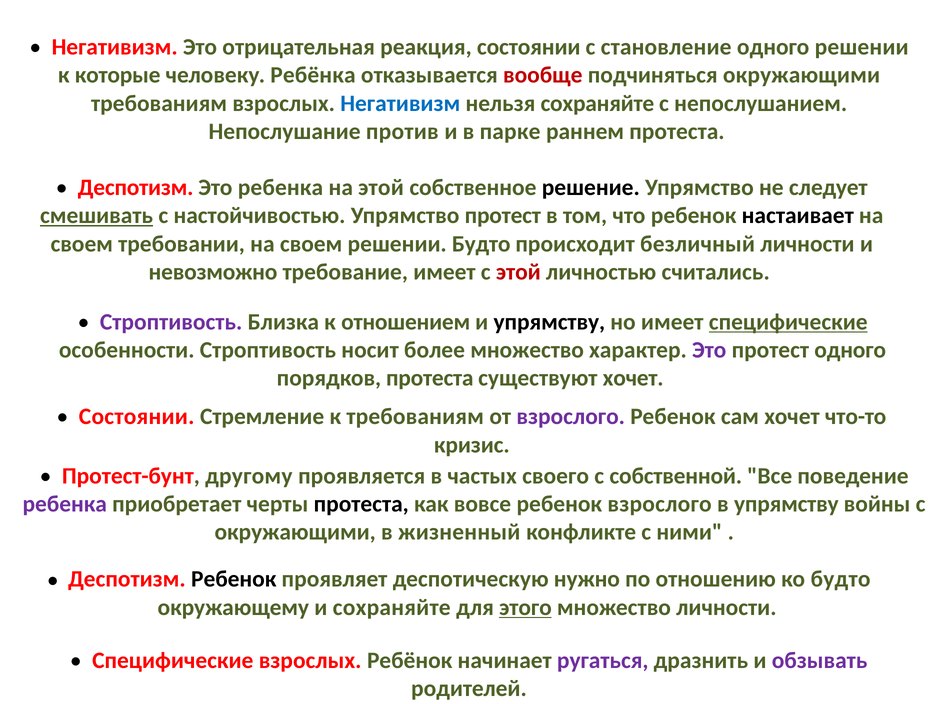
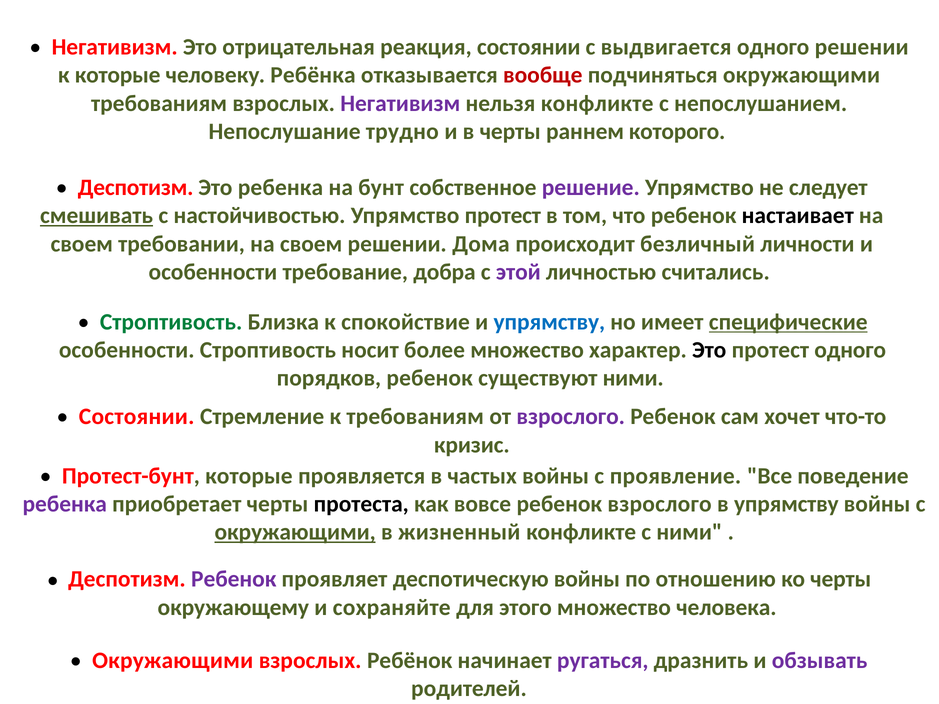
становление: становление -> выдвигается
Негативизм at (400, 103) colour: blue -> purple
нельзя сохраняйте: сохраняйте -> конфликте
против: против -> трудно
в парке: парке -> черты
раннем протеста: протеста -> которого
на этой: этой -> бунт
решение colour: black -> purple
решении Будто: Будто -> Дома
невозможно at (213, 272): невозможно -> особенности
требование имеет: имеет -> добра
этой at (518, 272) colour: red -> purple
Строптивость at (171, 322) colour: purple -> green
отношением: отношением -> спокойствие
упрямству at (549, 322) colour: black -> blue
Это at (709, 350) colour: purple -> black
порядков протеста: протеста -> ребенок
существуют хочет: хочет -> ними
Протест-бунт другому: другому -> которые
частых своего: своего -> войны
собственной: собственной -> проявление
окружающими at (295, 532) underline: none -> present
Ребенок at (234, 579) colour: black -> purple
деспотическую нужно: нужно -> войны
ко будто: будто -> черты
этого underline: present -> none
множество личности: личности -> человека
Специфические at (173, 661): Специфические -> Окружающими
